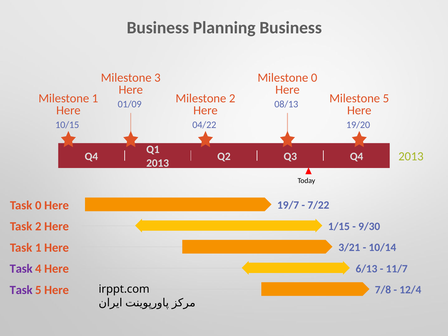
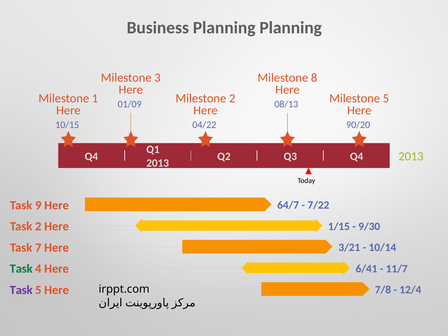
Planning Business: Business -> Planning
Milestone 0: 0 -> 8
19/20: 19/20 -> 90/20
Task 0: 0 -> 9
19/7: 19/7 -> 64/7
Task 1: 1 -> 7
Task at (21, 269) colour: purple -> green
6/13: 6/13 -> 6/41
